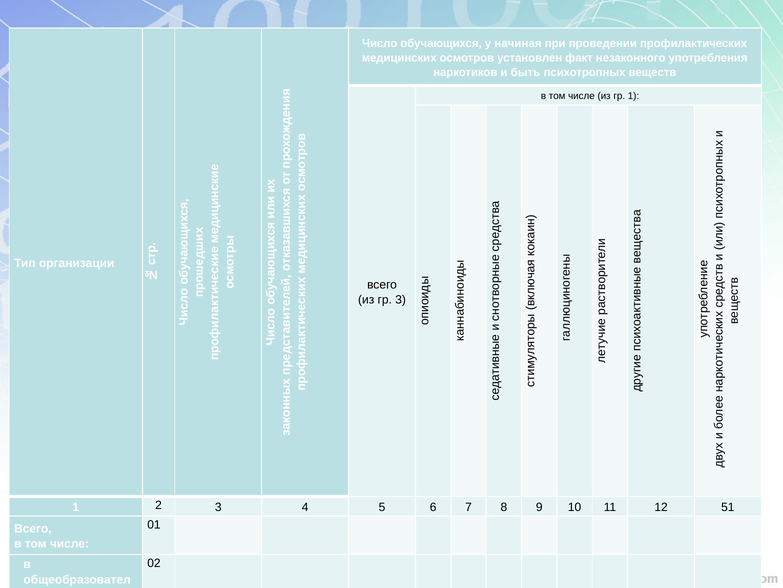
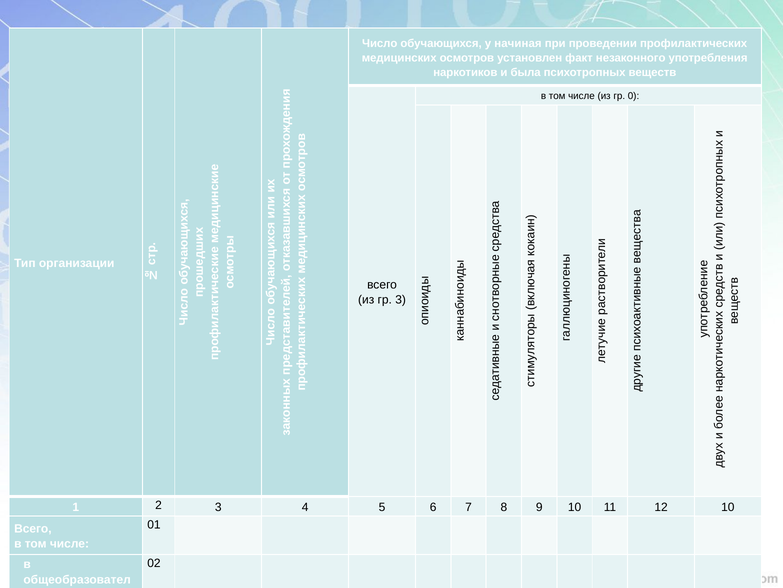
быть: быть -> была
гр 1: 1 -> 0
12 51: 51 -> 10
